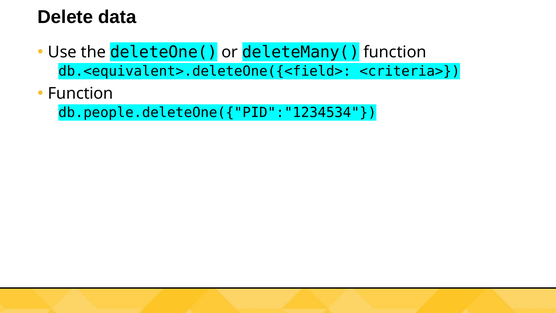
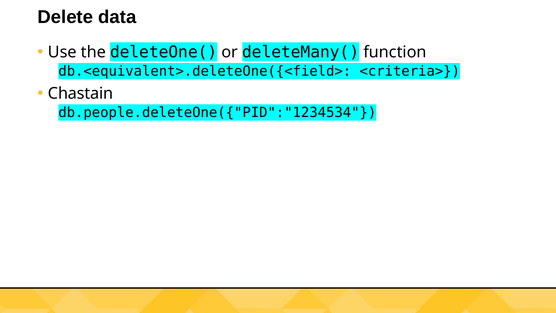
Function at (81, 93): Function -> Chastain
